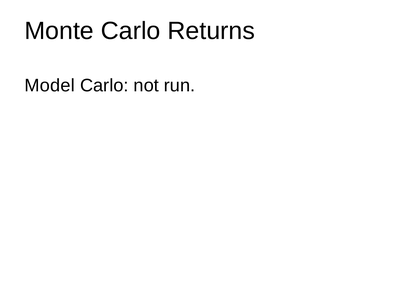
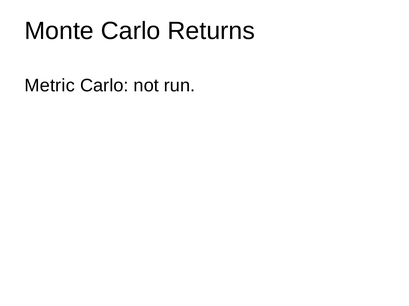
Model: Model -> Metric
